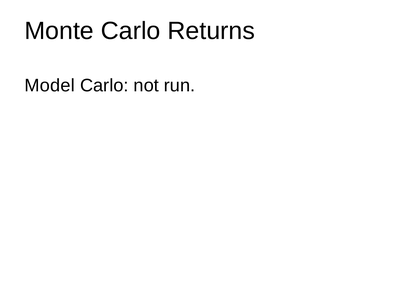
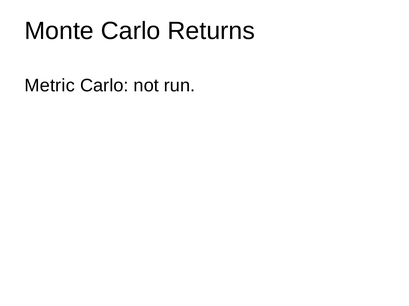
Model: Model -> Metric
